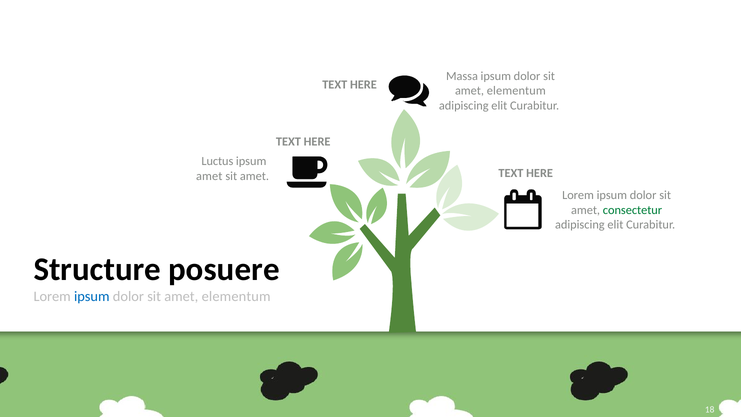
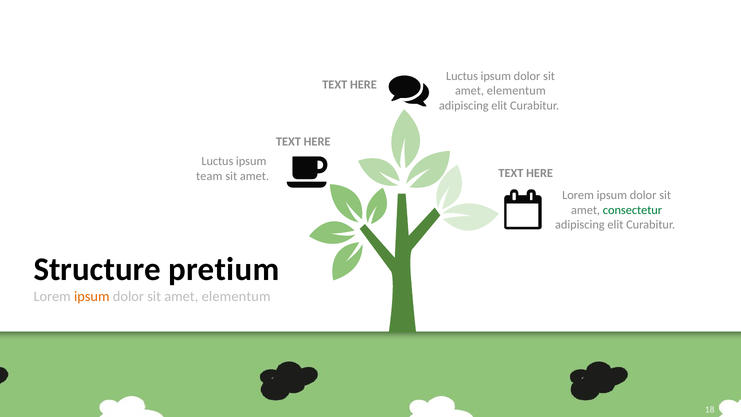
Massa at (462, 76): Massa -> Luctus
amet at (209, 176): amet -> team
posuere: posuere -> pretium
ipsum at (92, 296) colour: blue -> orange
